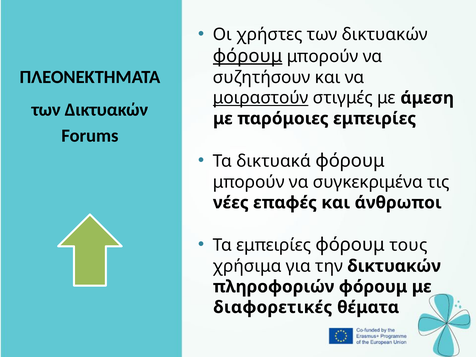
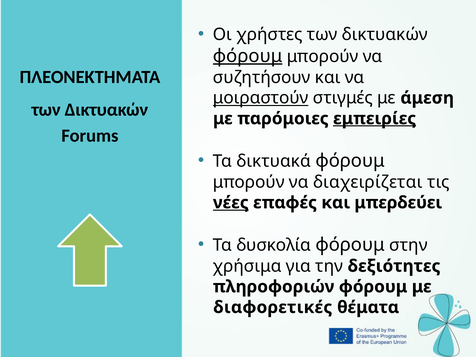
εμπειρίες at (375, 119) underline: none -> present
συγκεκριμένα: συγκεκριμένα -> διαχειρίζεται
νέες underline: none -> present
άνθρωποι: άνθρωποι -> μπερδεύει
Τα εμπειρίες: εμπειρίες -> δυσκολία
τους: τους -> στην
την δικτυακών: δικτυακών -> δεξιότητες
